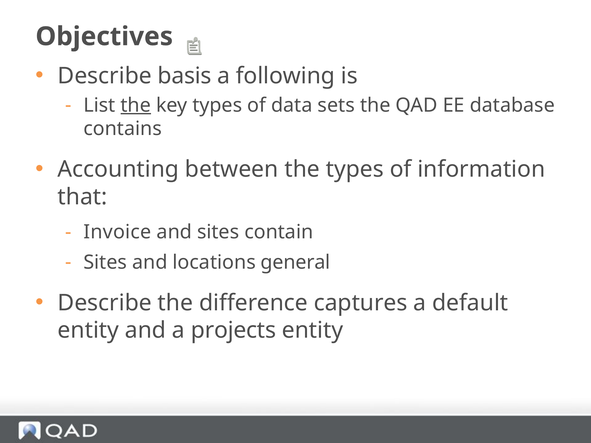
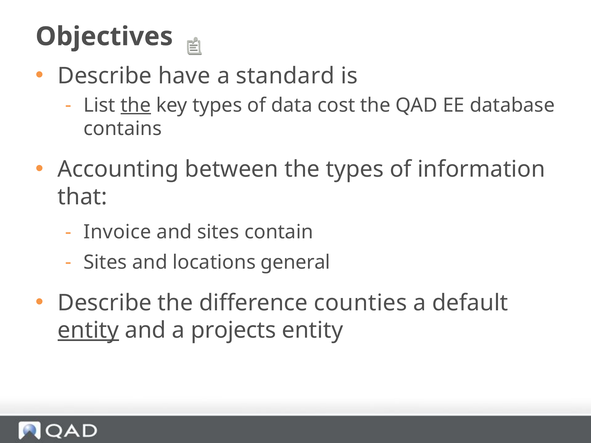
basis: basis -> have
following: following -> standard
sets: sets -> cost
captures: captures -> counties
entity at (88, 330) underline: none -> present
